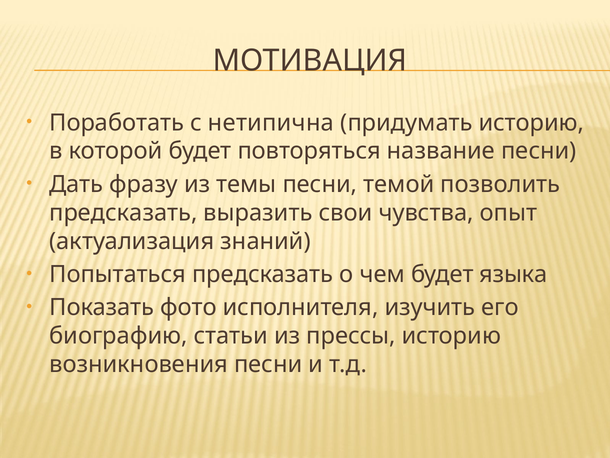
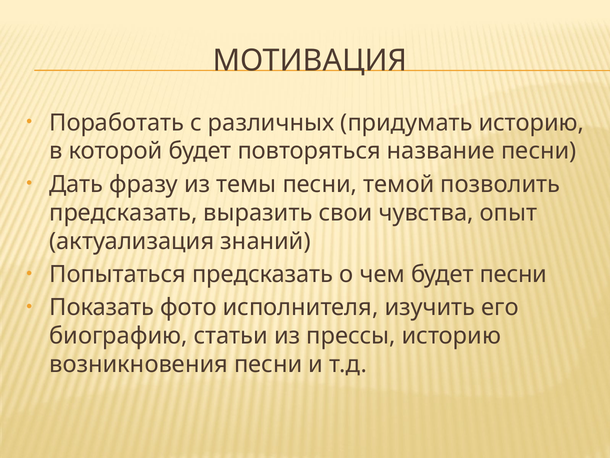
нетипична: нетипична -> различных
будет языка: языка -> песни
